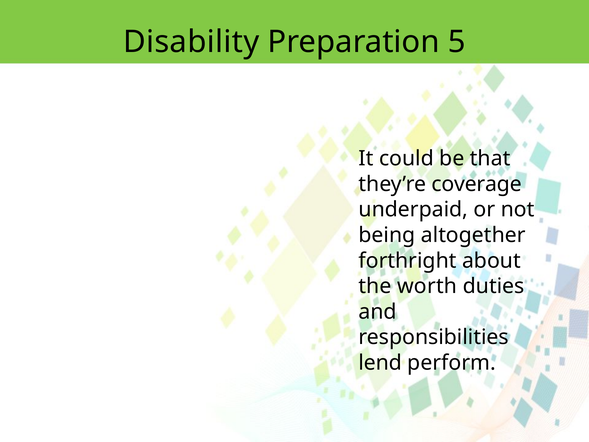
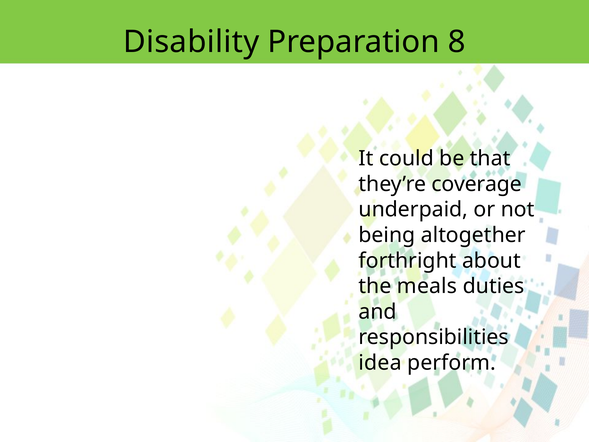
5: 5 -> 8
worth: worth -> meals
lend: lend -> idea
